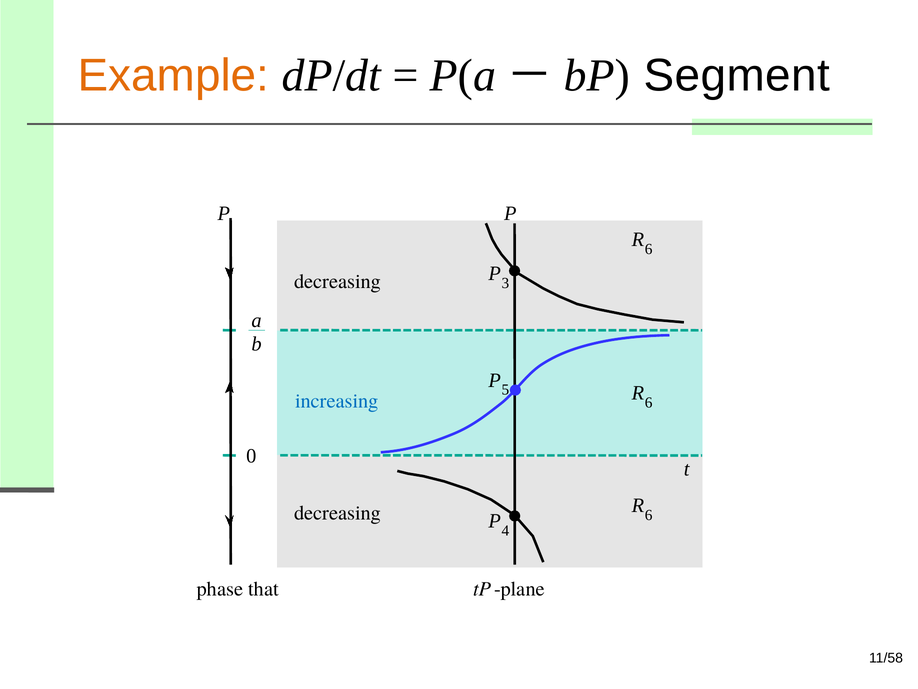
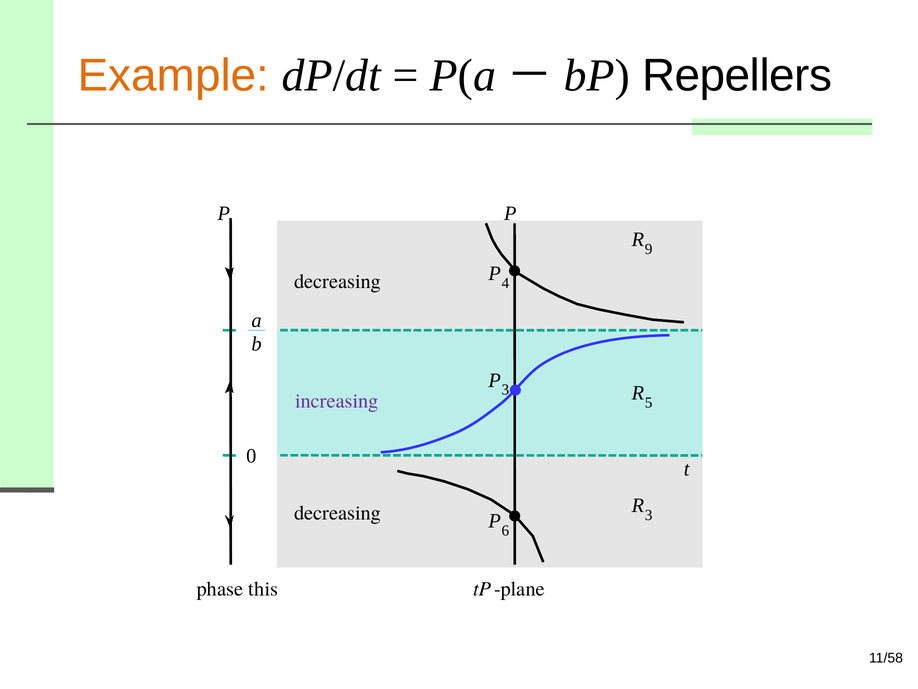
Segment: Segment -> Repellers
6 at (649, 249): 6 -> 9
3: 3 -> 4
P 5: 5 -> 3
6 at (649, 403): 6 -> 5
increasing colour: blue -> purple
6 at (649, 515): 6 -> 3
4: 4 -> 6
that: that -> this
